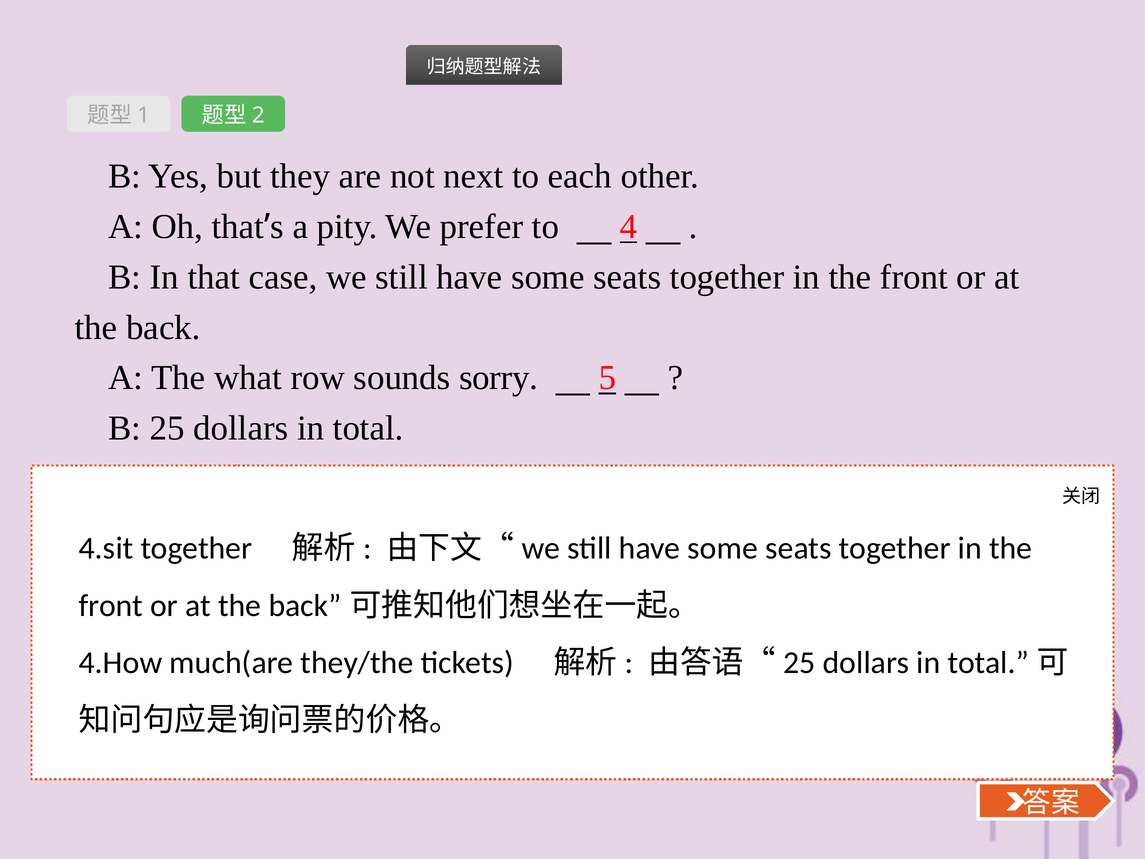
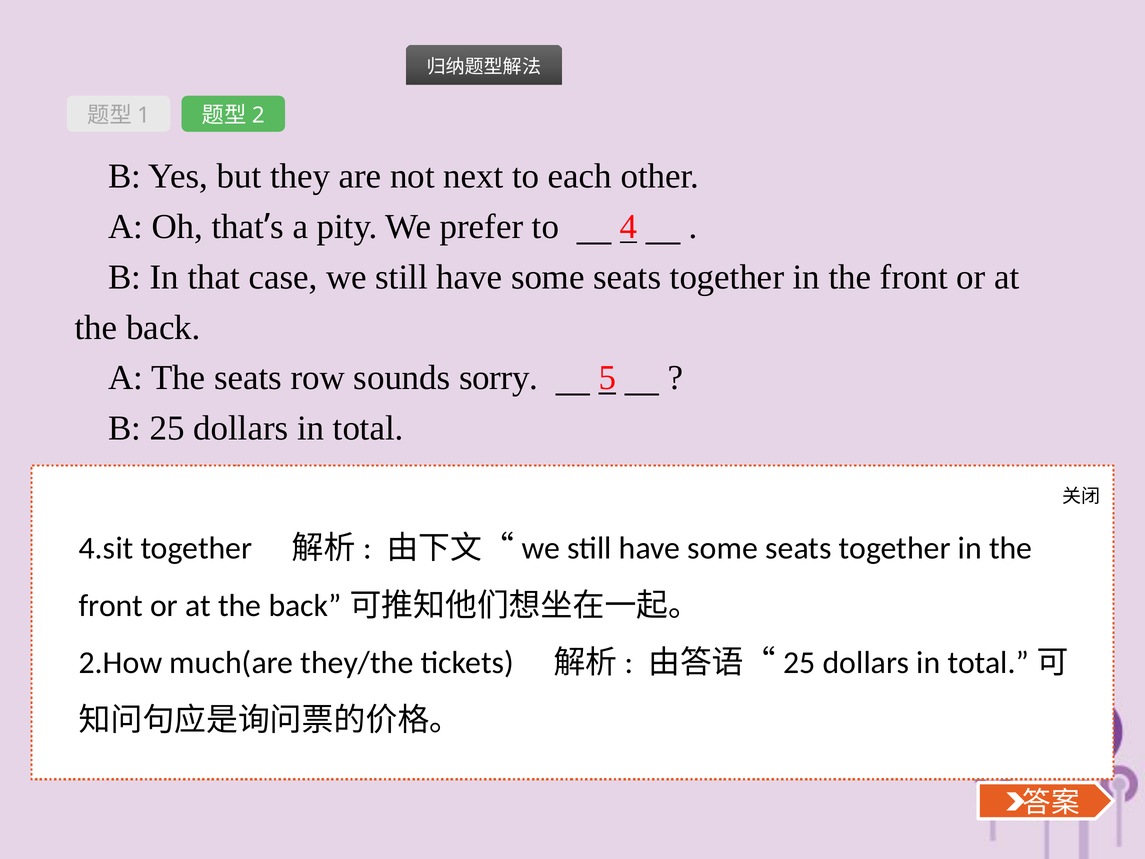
The what: what -> seats
4.How: 4.How -> 2.How
